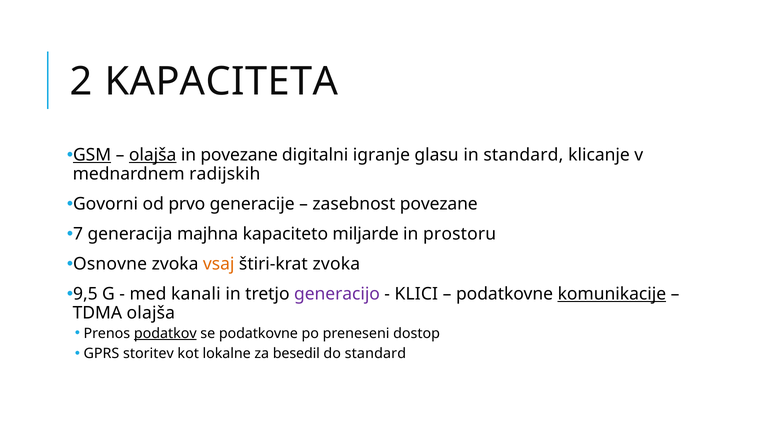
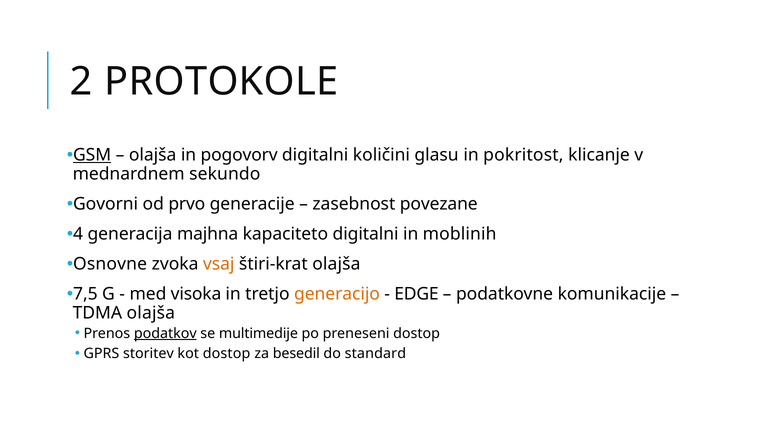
KAPACITETA: KAPACITETA -> PROTOKOLE
olajša at (153, 155) underline: present -> none
in povezane: povezane -> pogovorv
igranje: igranje -> količini
in standard: standard -> pokritost
radijskih: radijskih -> sekundo
7: 7 -> 4
kapaciteto miljarde: miljarde -> digitalni
prostoru: prostoru -> moblinih
štiri-krat zvoka: zvoka -> olajša
9,5: 9,5 -> 7,5
kanali: kanali -> visoka
generacijo colour: purple -> orange
KLICI: KLICI -> EDGE
komunikacije underline: present -> none
se podatkovne: podatkovne -> multimedije
kot lokalne: lokalne -> dostop
